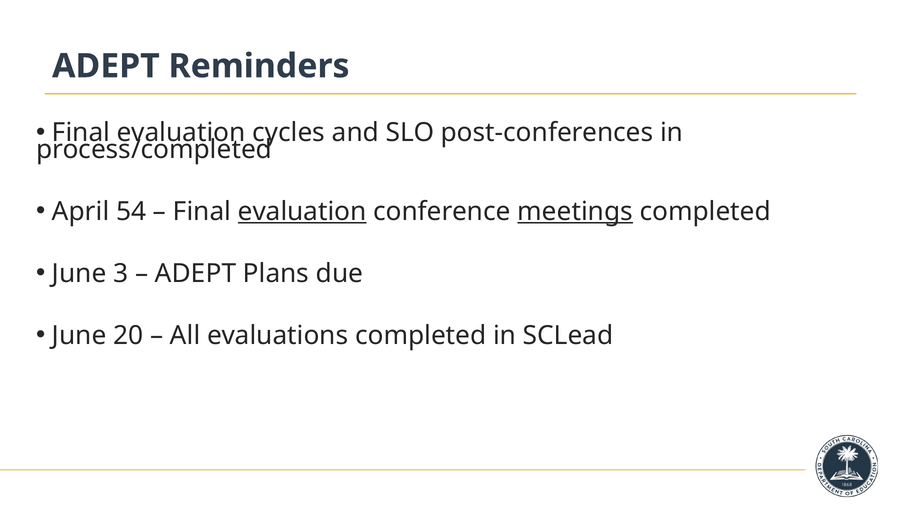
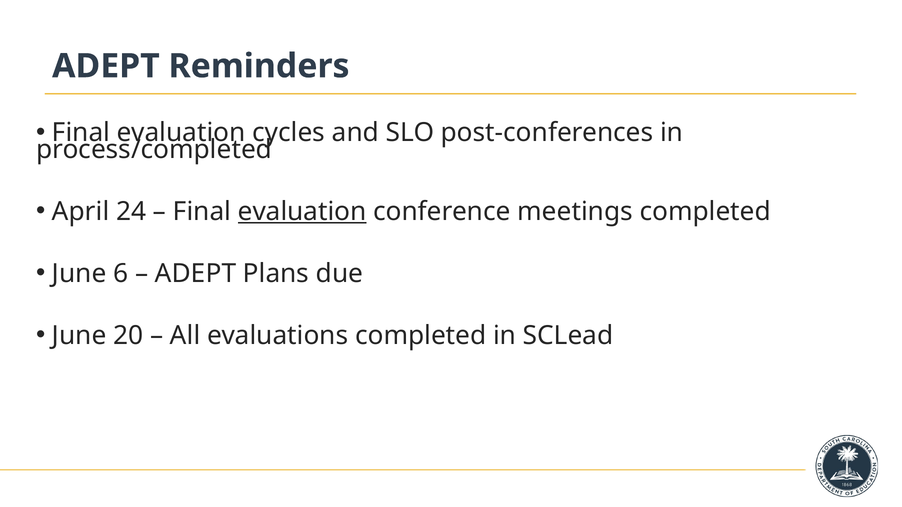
54: 54 -> 24
meetings underline: present -> none
3: 3 -> 6
